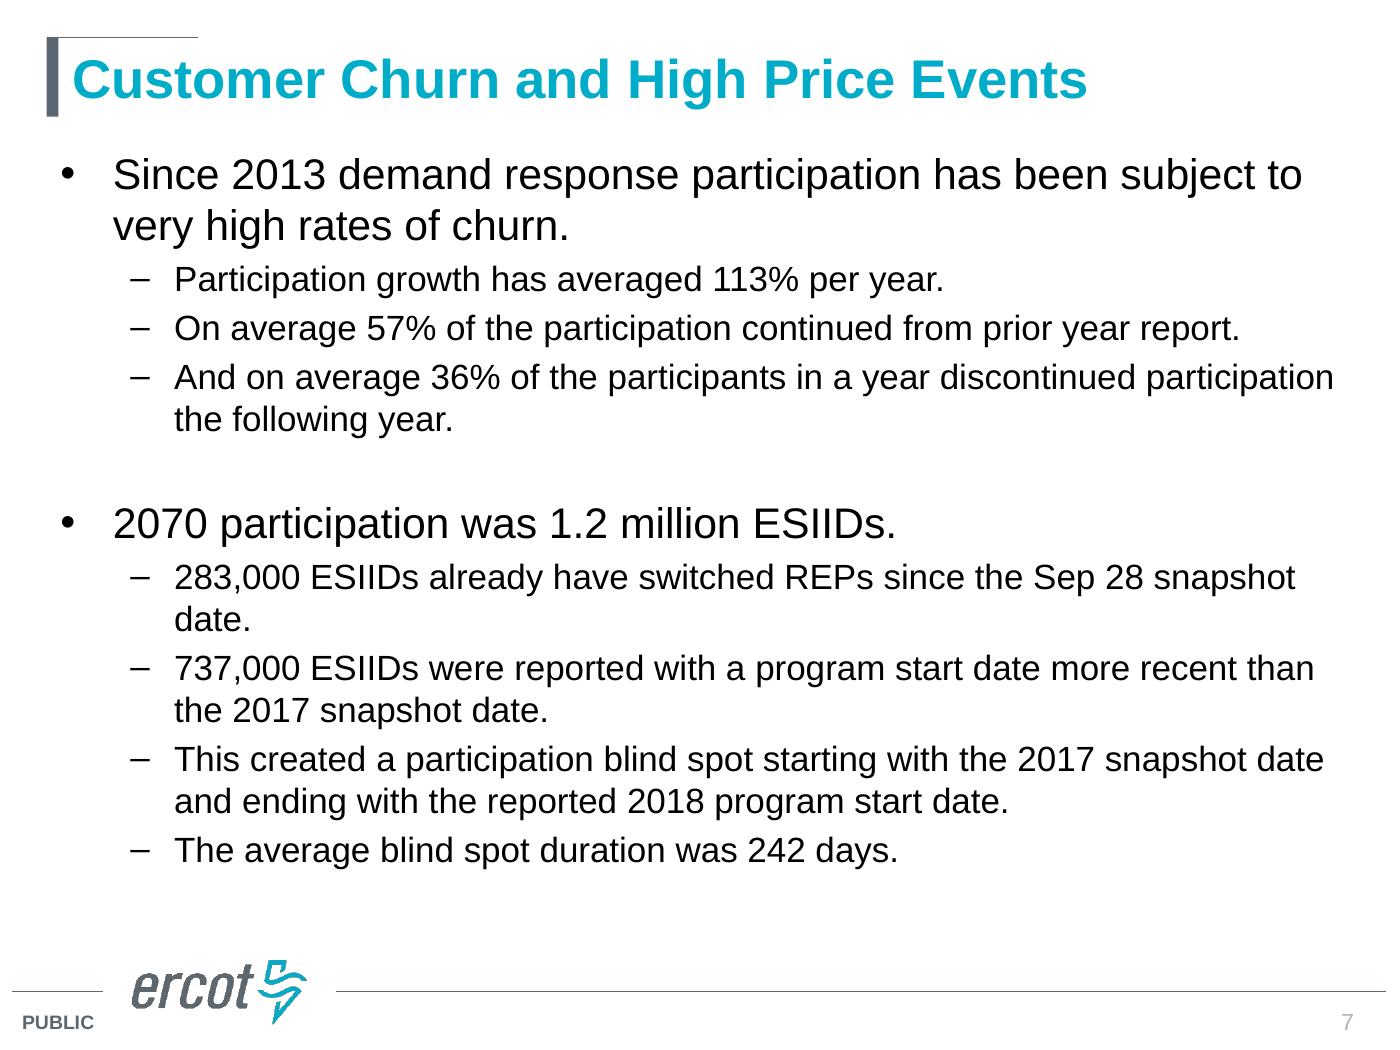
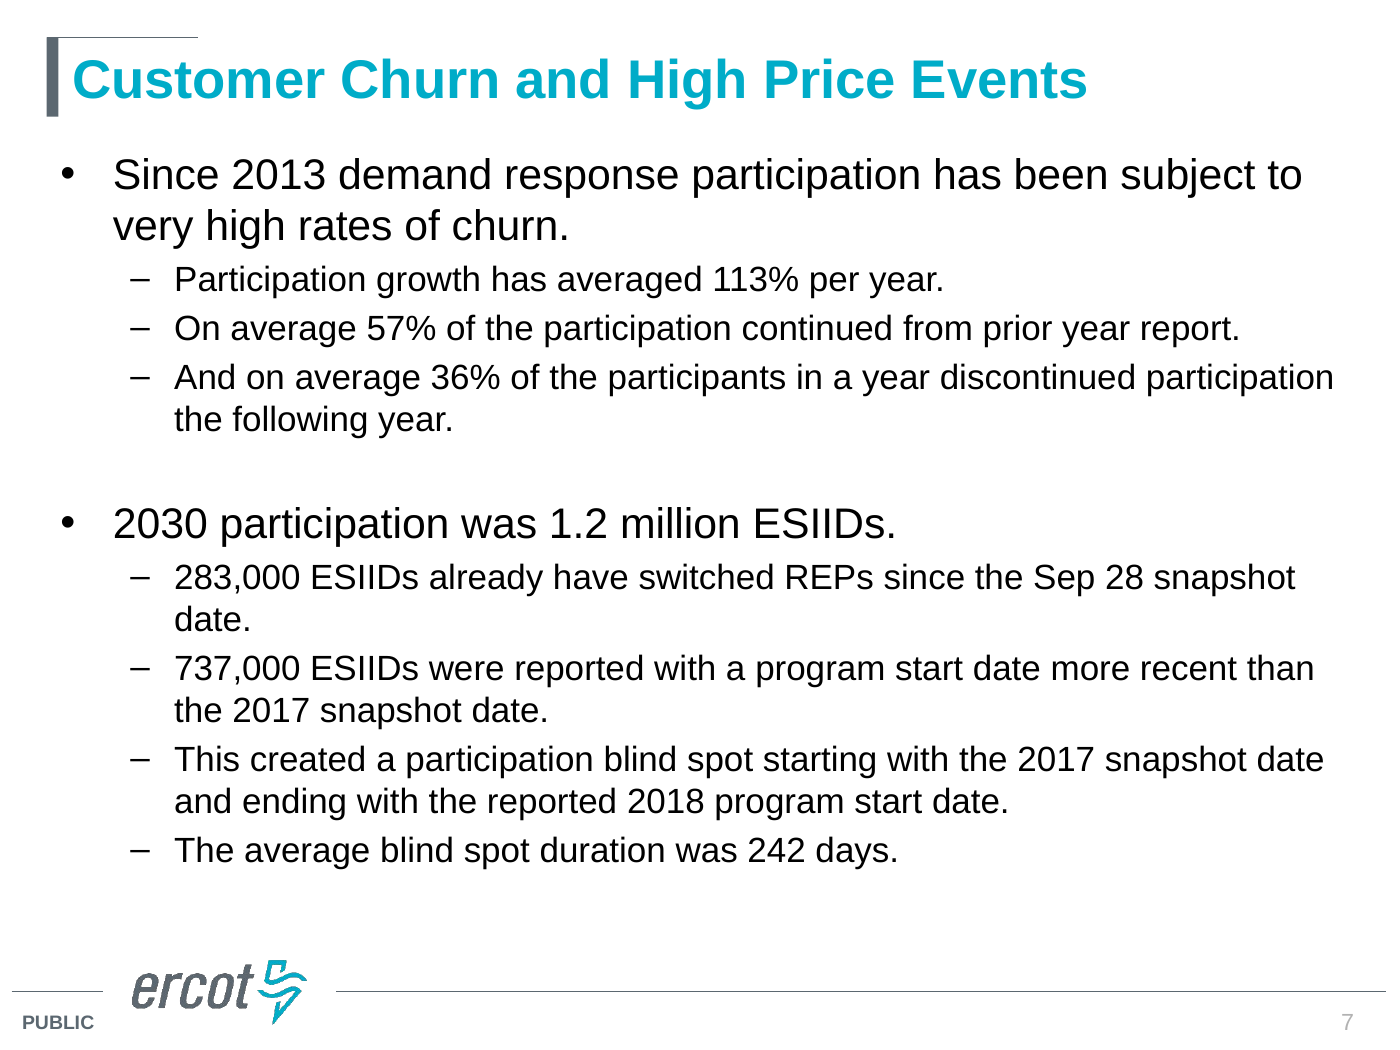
2070: 2070 -> 2030
